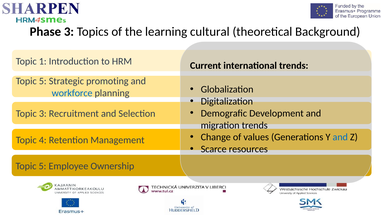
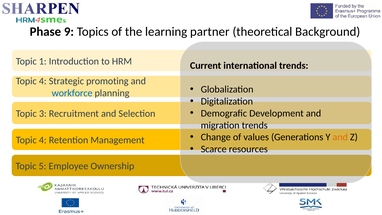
Phase 3: 3 -> 9
cultural: cultural -> partner
5 at (43, 81): 5 -> 4
and at (340, 137) colour: blue -> orange
